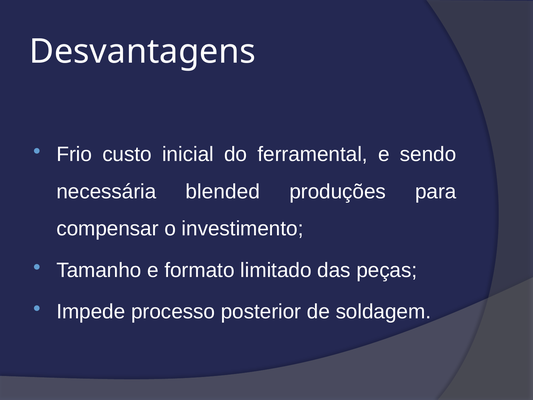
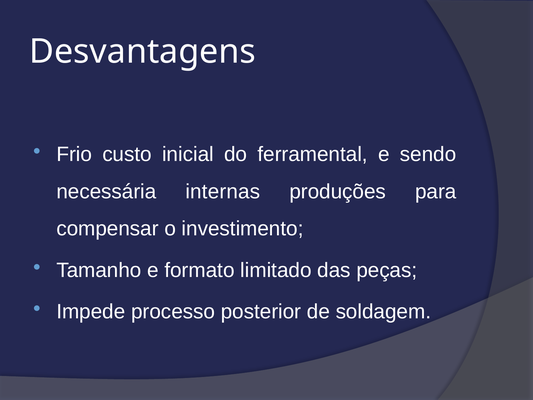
blended: blended -> internas
